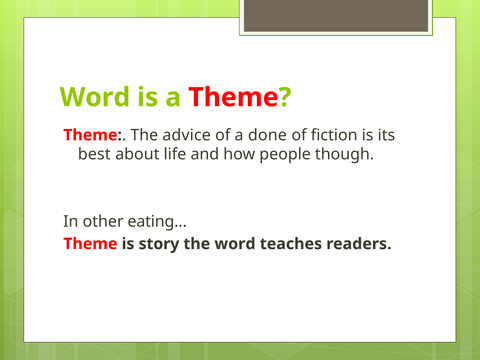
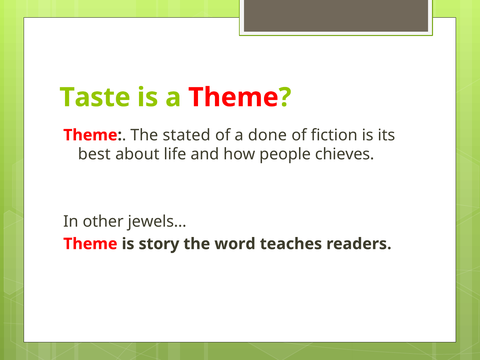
Word at (95, 97): Word -> Taste
advice: advice -> stated
though: though -> chieves
eating…: eating… -> jewels…
